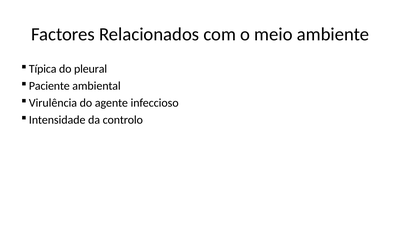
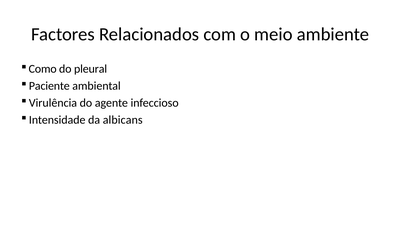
Típica: Típica -> Como
controlo: controlo -> albicans
